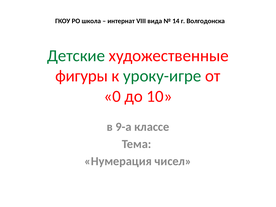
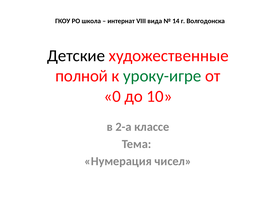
Детские colour: green -> black
фигуры: фигуры -> полной
9-а: 9-а -> 2-а
